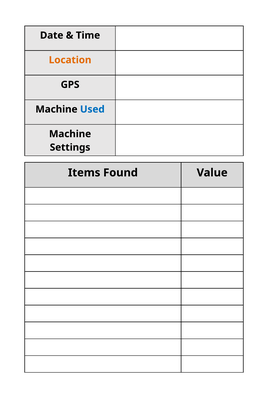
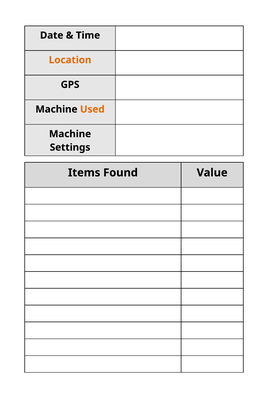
Used colour: blue -> orange
